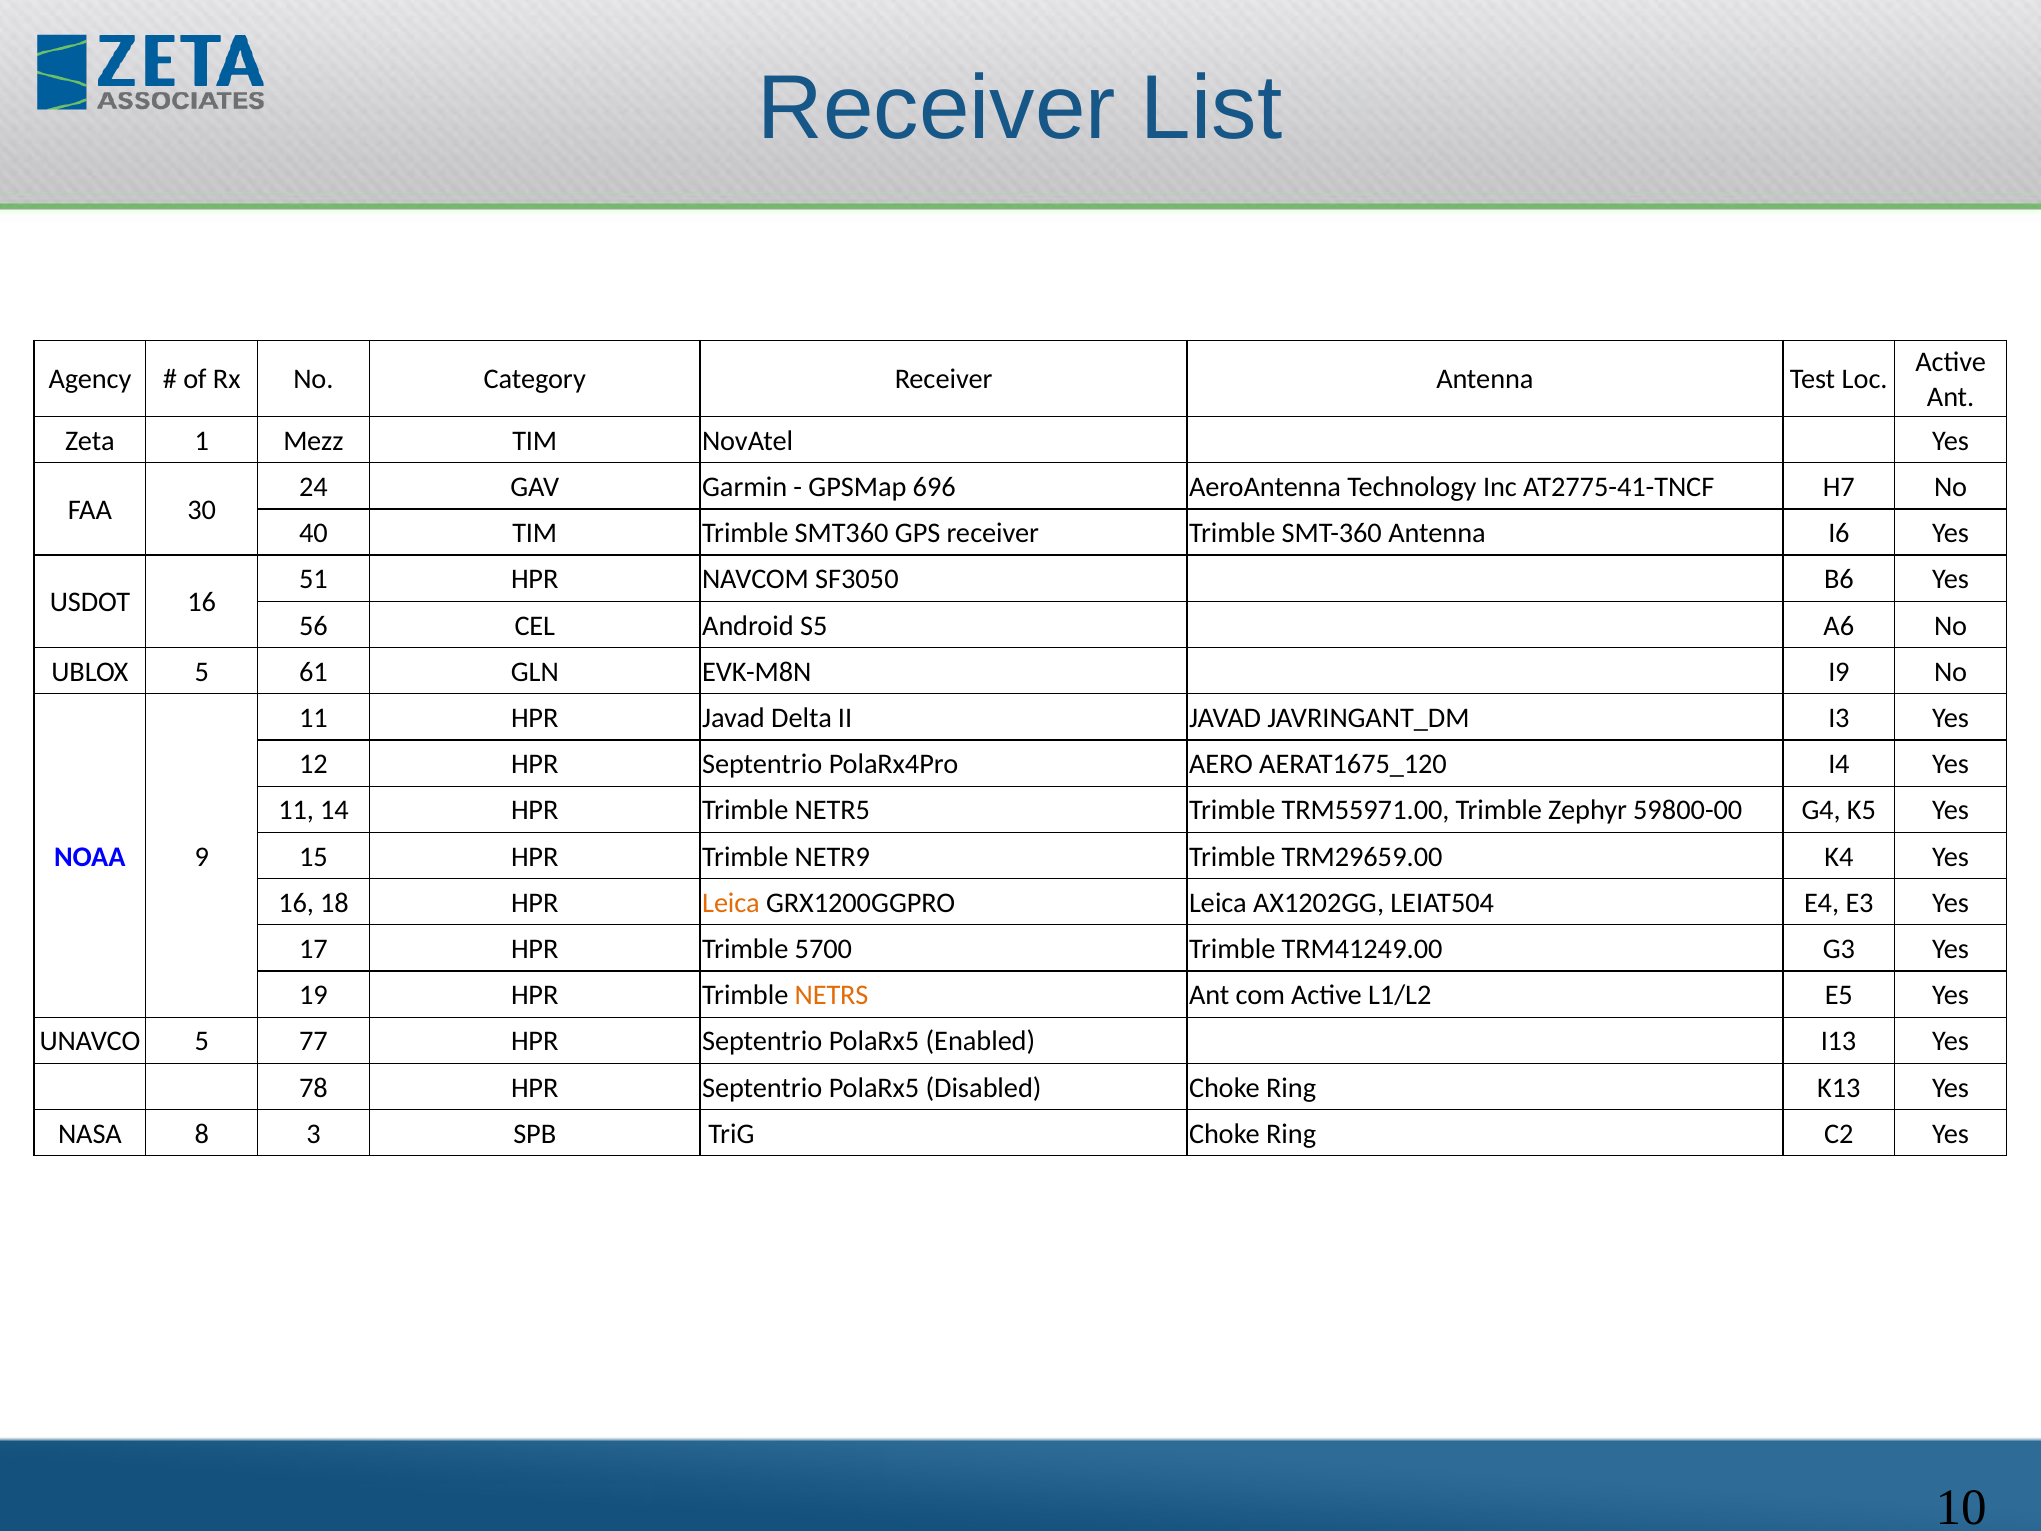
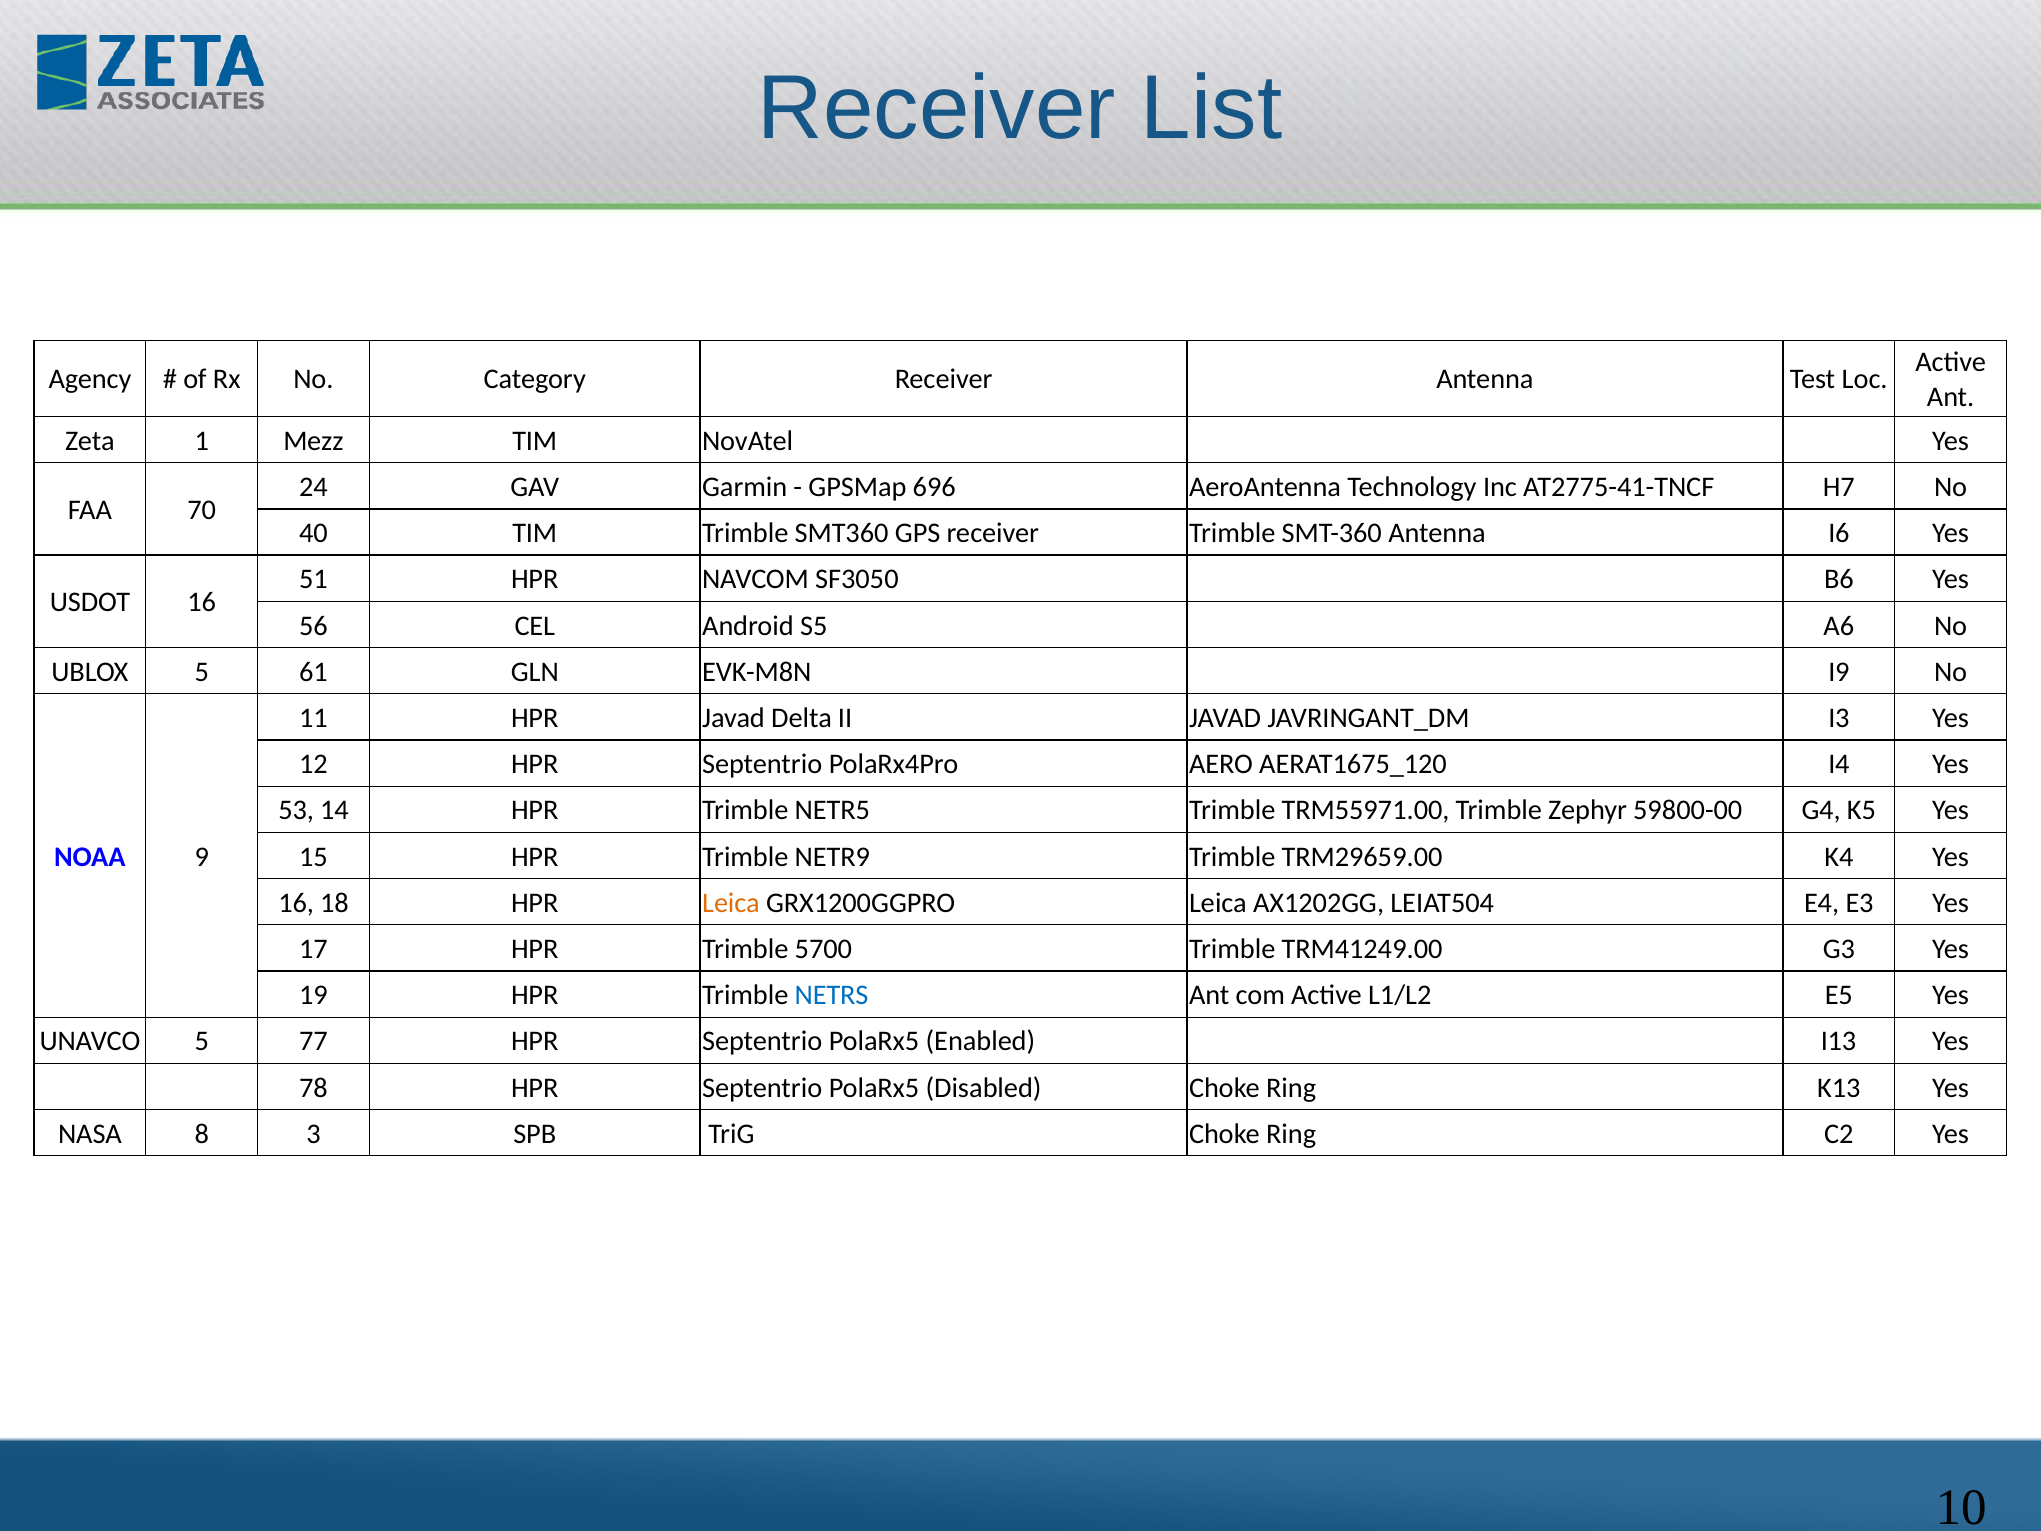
30: 30 -> 70
11 at (296, 810): 11 -> 53
NETRS colour: orange -> blue
